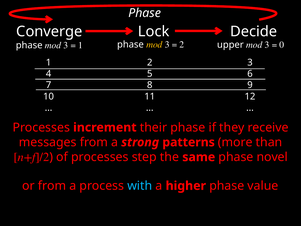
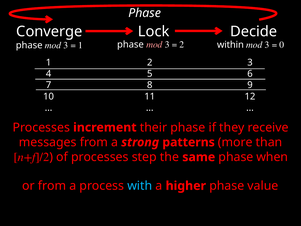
mod at (154, 44) colour: yellow -> pink
upper: upper -> within
novel: novel -> when
